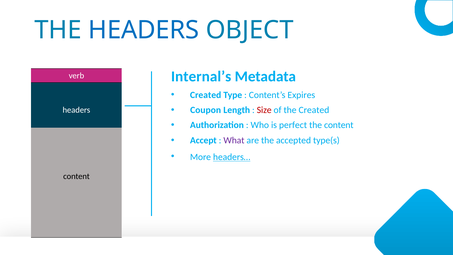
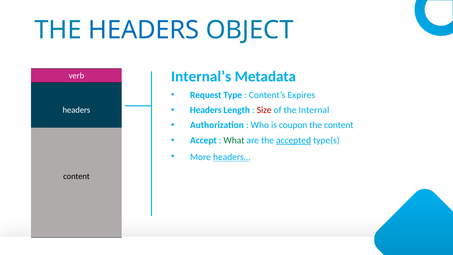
Created at (206, 95): Created -> Request
Coupon at (206, 110): Coupon -> Headers
the Created: Created -> Internal
perfect: perfect -> coupon
What colour: purple -> green
accepted underline: none -> present
